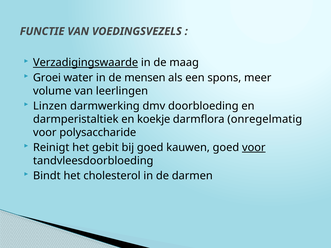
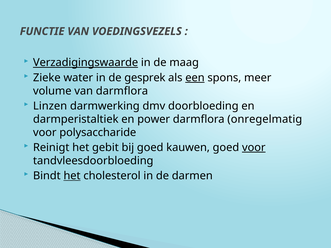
Groei: Groei -> Zieke
mensen: mensen -> gesprek
een underline: none -> present
van leerlingen: leerlingen -> darmflora
koekje: koekje -> power
het at (72, 176) underline: none -> present
